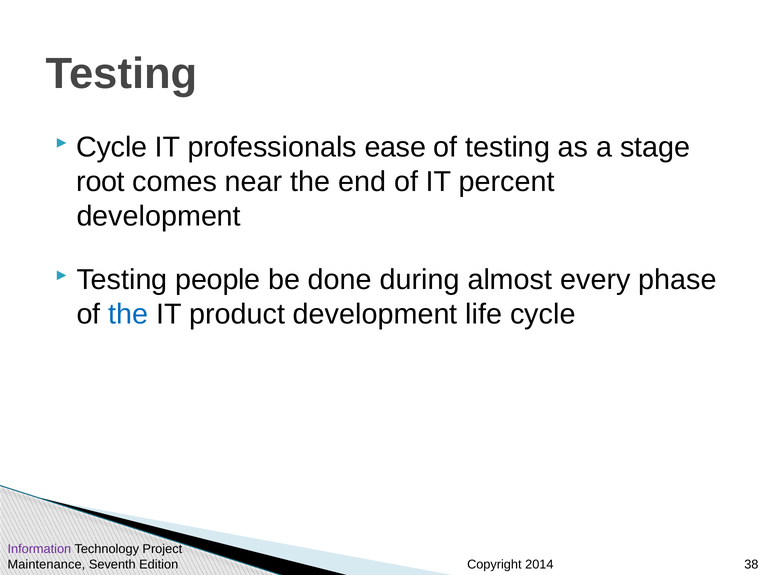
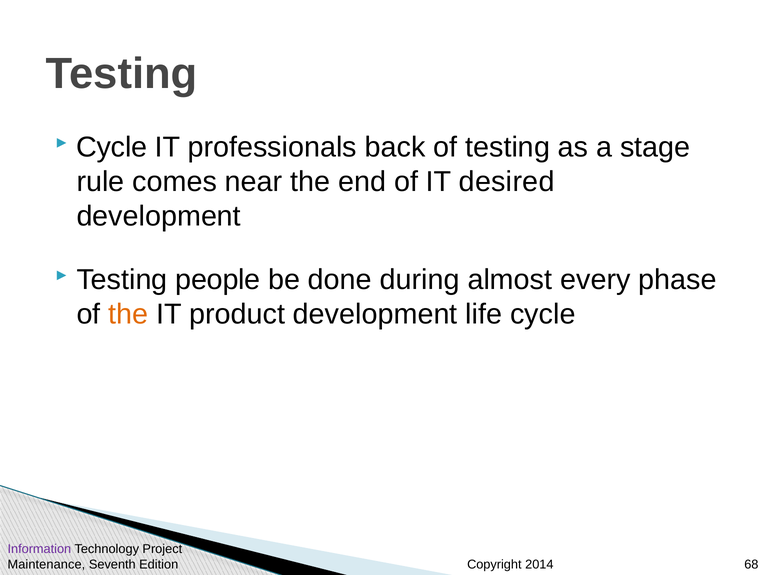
ease: ease -> back
root: root -> rule
percent: percent -> desired
the at (128, 314) colour: blue -> orange
38: 38 -> 68
